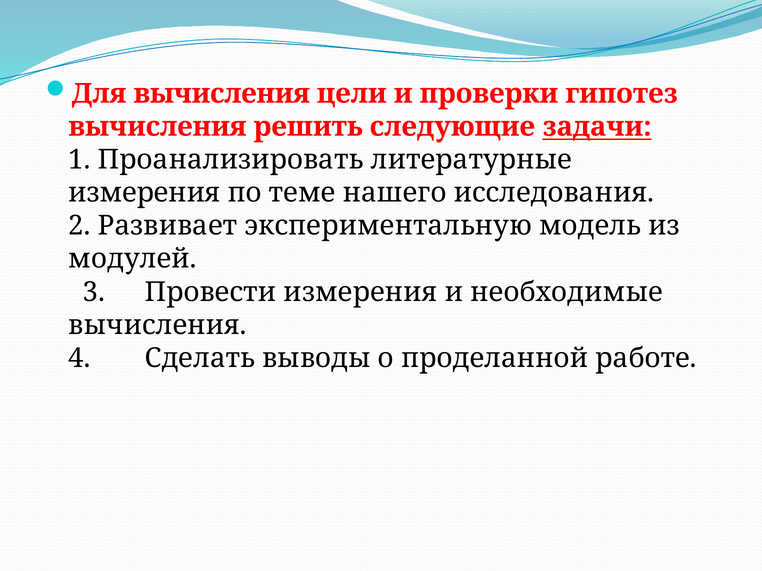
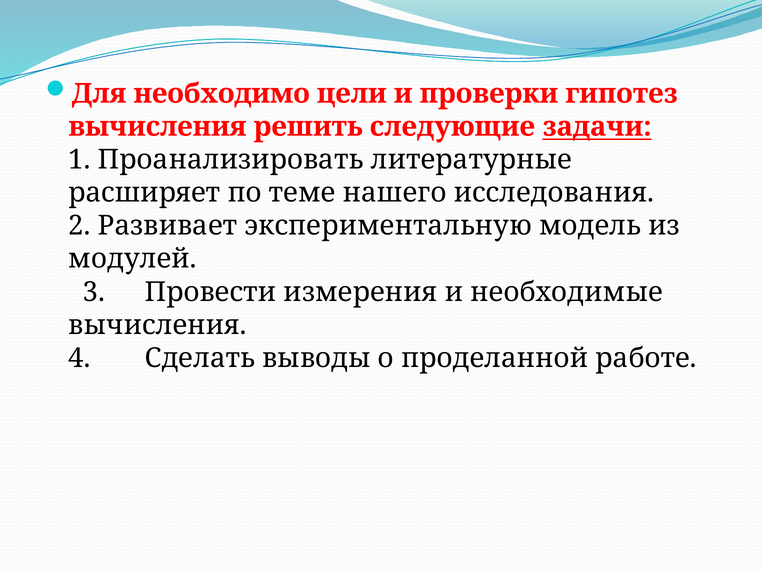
Для вычисления: вычисления -> необходимо
измерения at (145, 193): измерения -> расширяет
